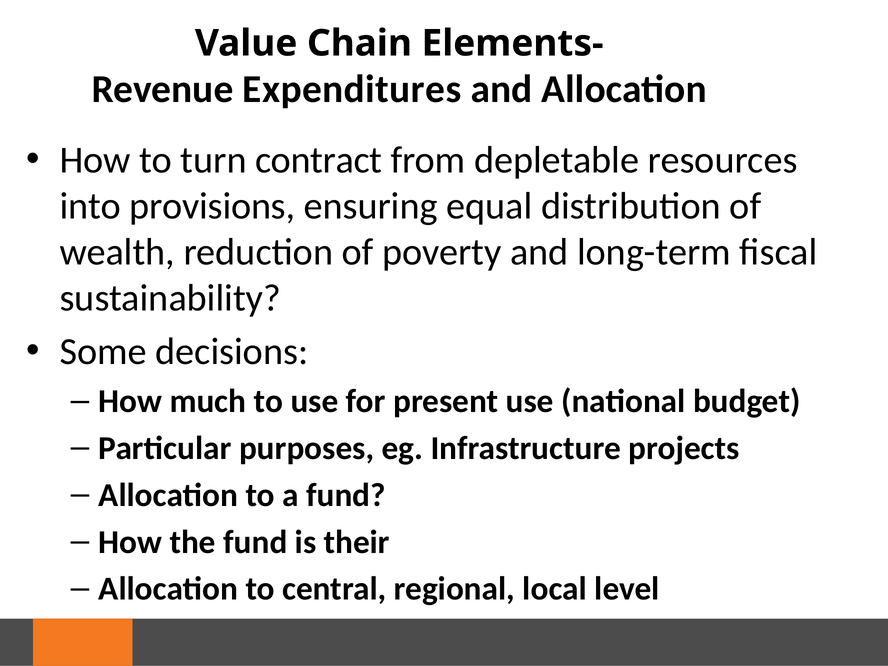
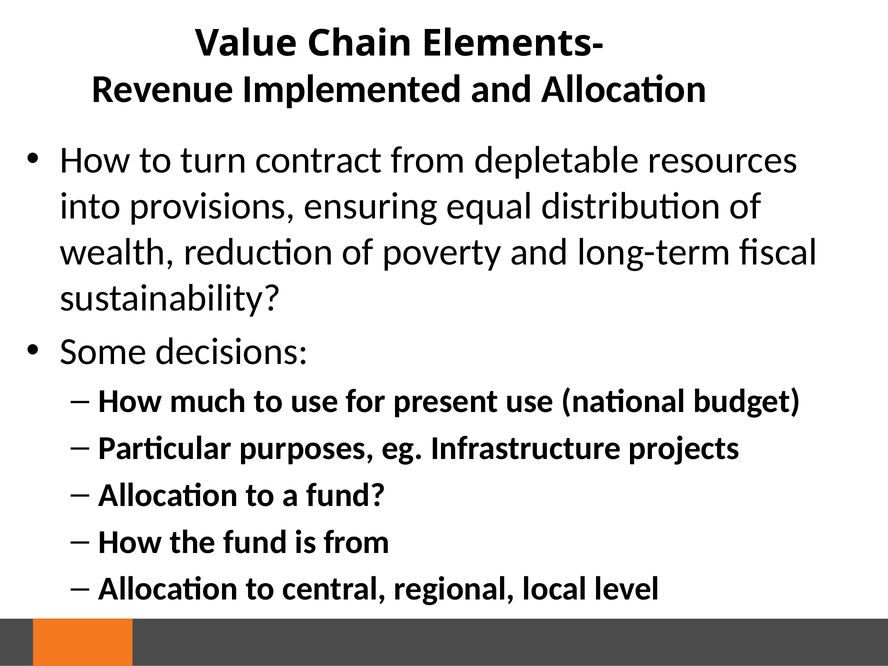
Expenditures: Expenditures -> Implemented
is their: their -> from
